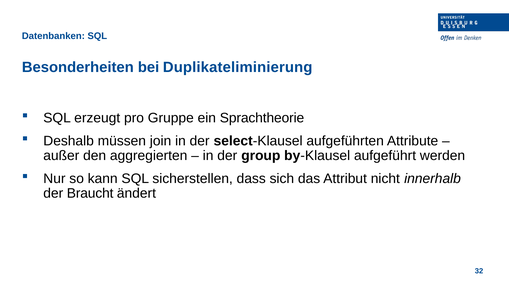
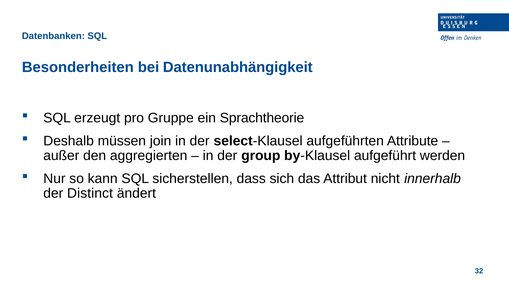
Duplikateliminierung: Duplikateliminierung -> Datenunabhängigkeit
Braucht: Braucht -> Distinct
